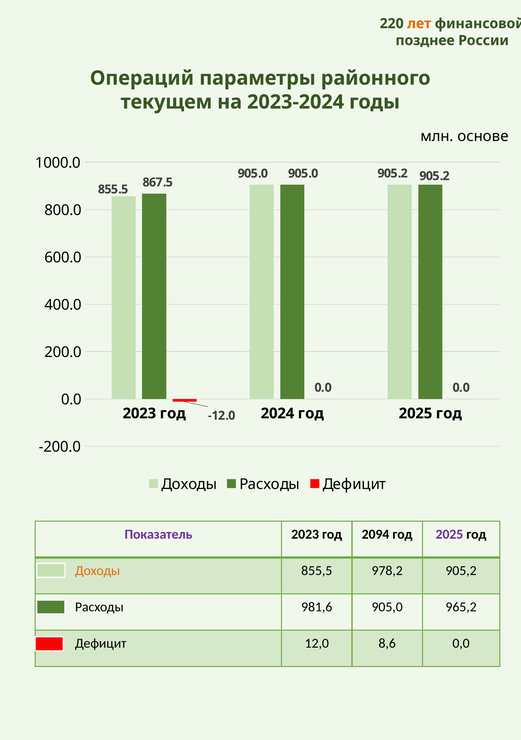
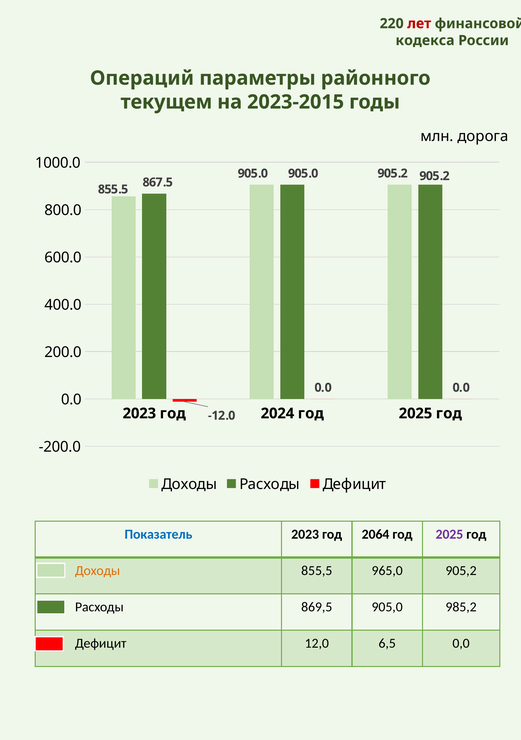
лет colour: orange -> red
позднее: позднее -> кодекса
2023-2024: 2023-2024 -> 2023-2015
основе: основе -> дорога
Показатель colour: purple -> blue
2094: 2094 -> 2064
978,2: 978,2 -> 965,0
981,6: 981,6 -> 869,5
965,2: 965,2 -> 985,2
8,6: 8,6 -> 6,5
